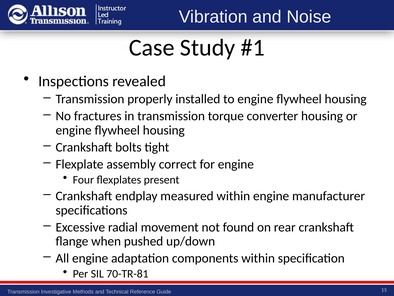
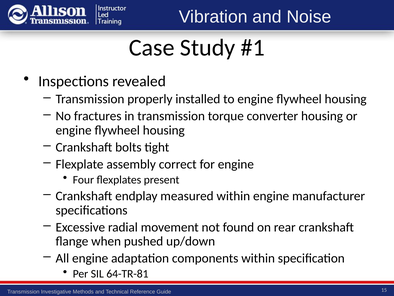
70-TR-81: 70-TR-81 -> 64-TR-81
